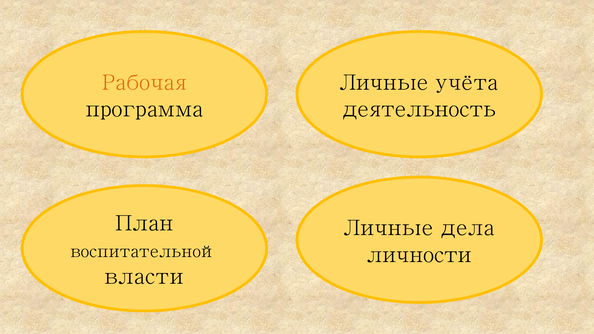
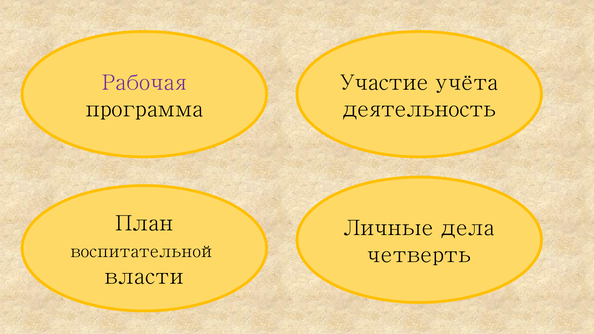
Рабочая colour: orange -> purple
Личные at (384, 82): Личные -> Участие
личности: личности -> четверть
